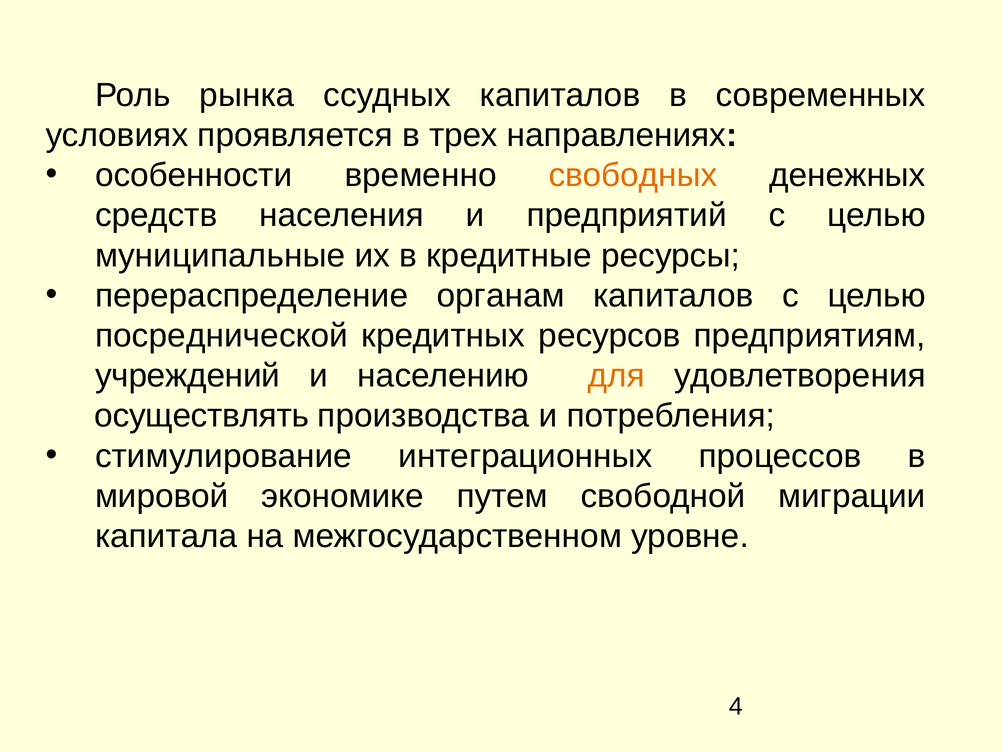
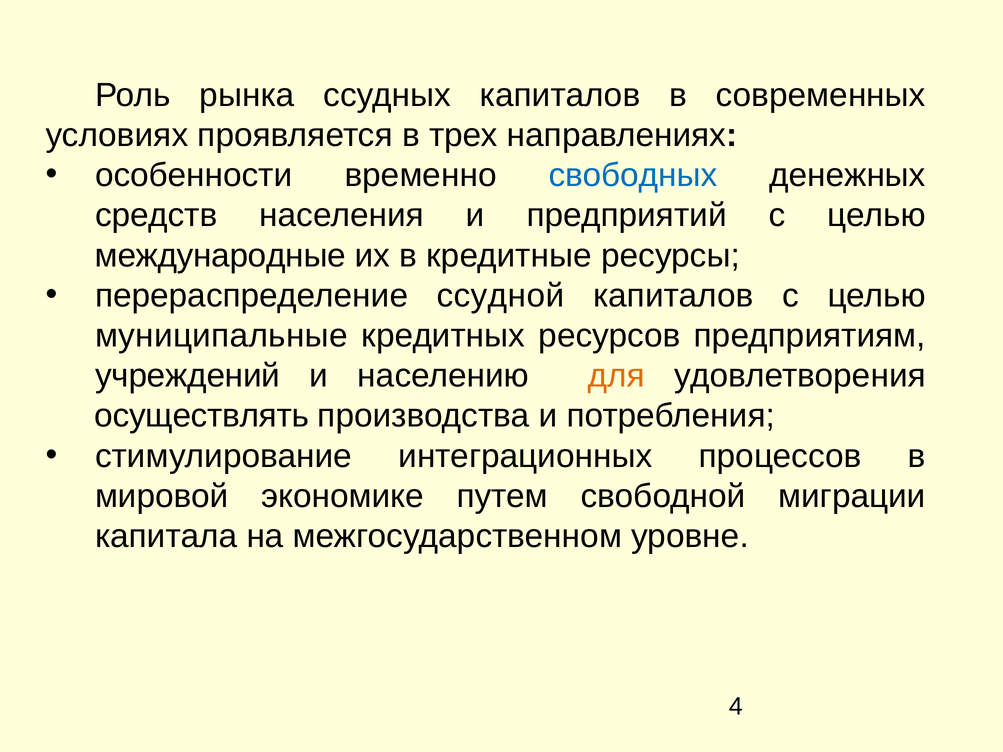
свободных colour: orange -> blue
муниципальные: муниципальные -> международные
органам: органам -> ссудной
посреднической: посреднической -> муниципальные
